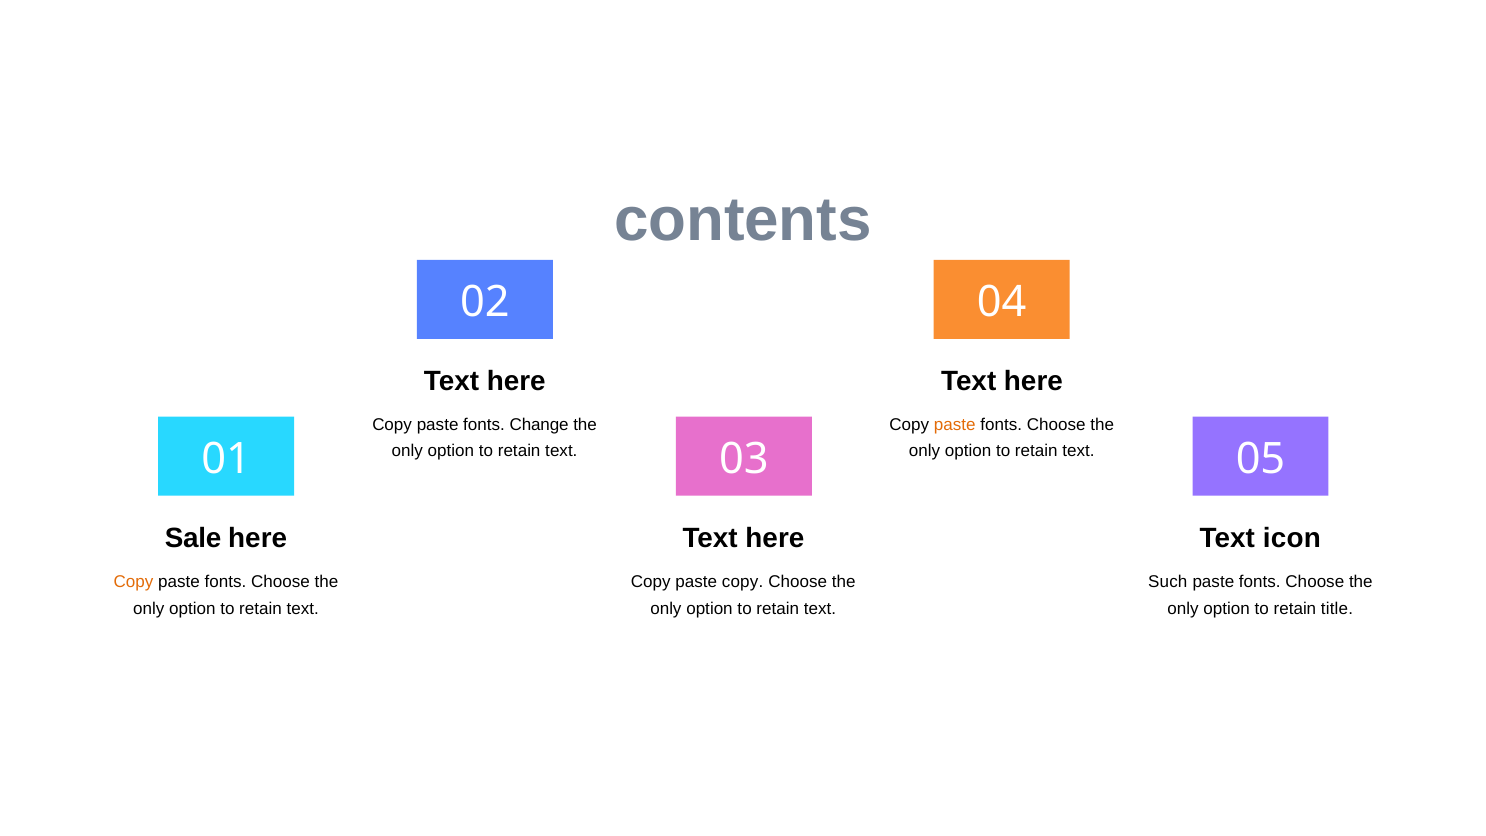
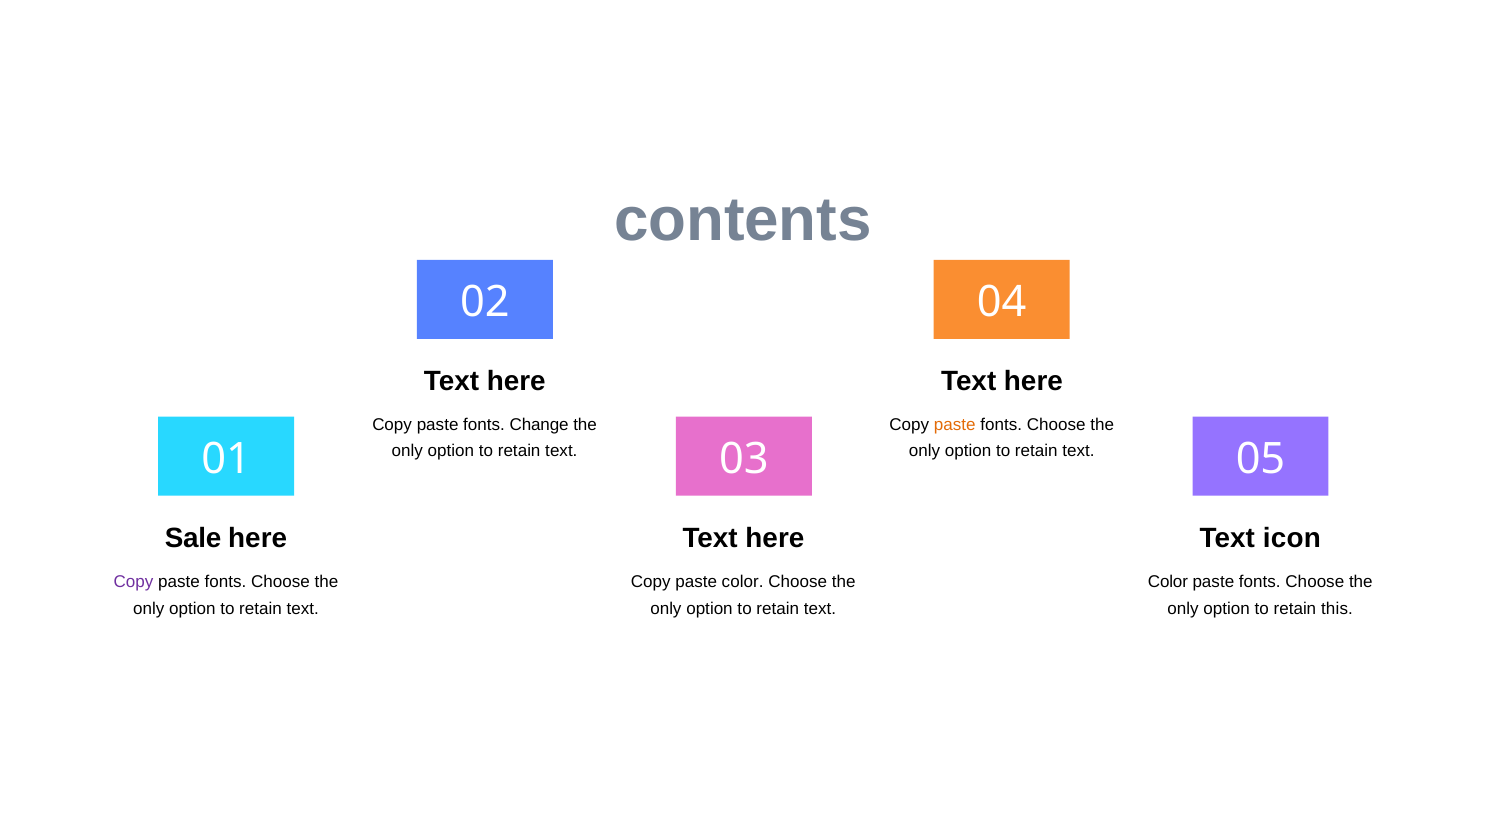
Copy at (134, 582) colour: orange -> purple
paste copy: copy -> color
Such at (1168, 582): Such -> Color
title: title -> this
